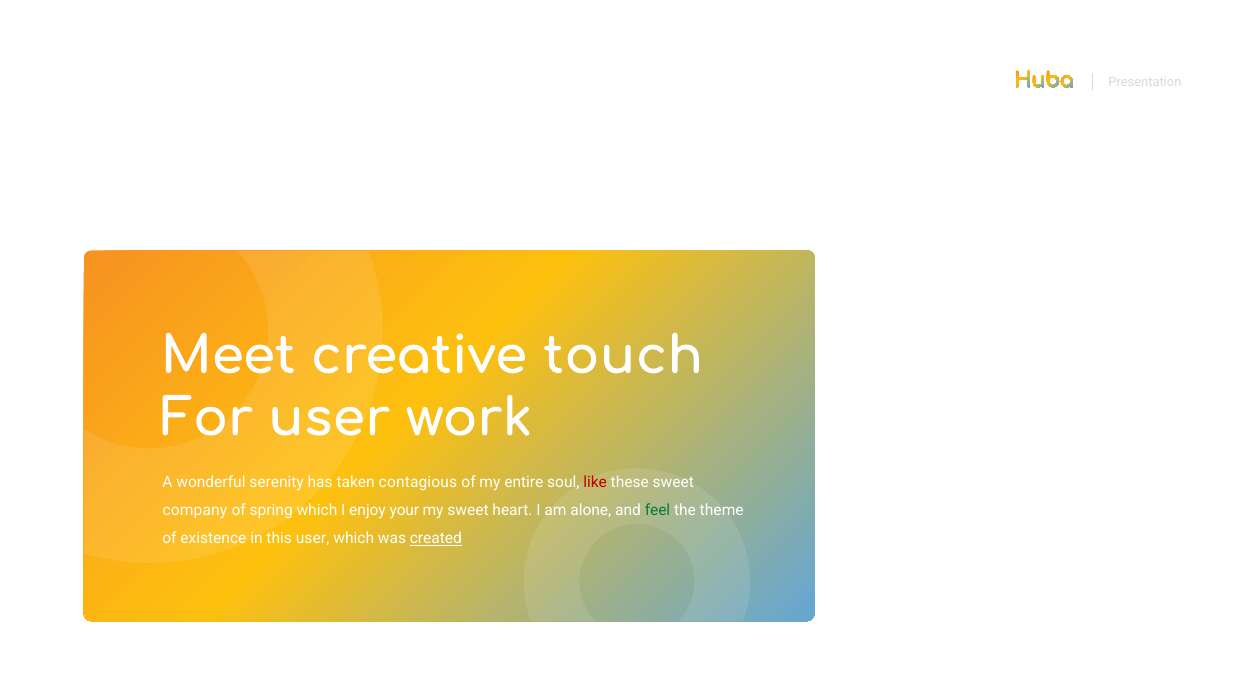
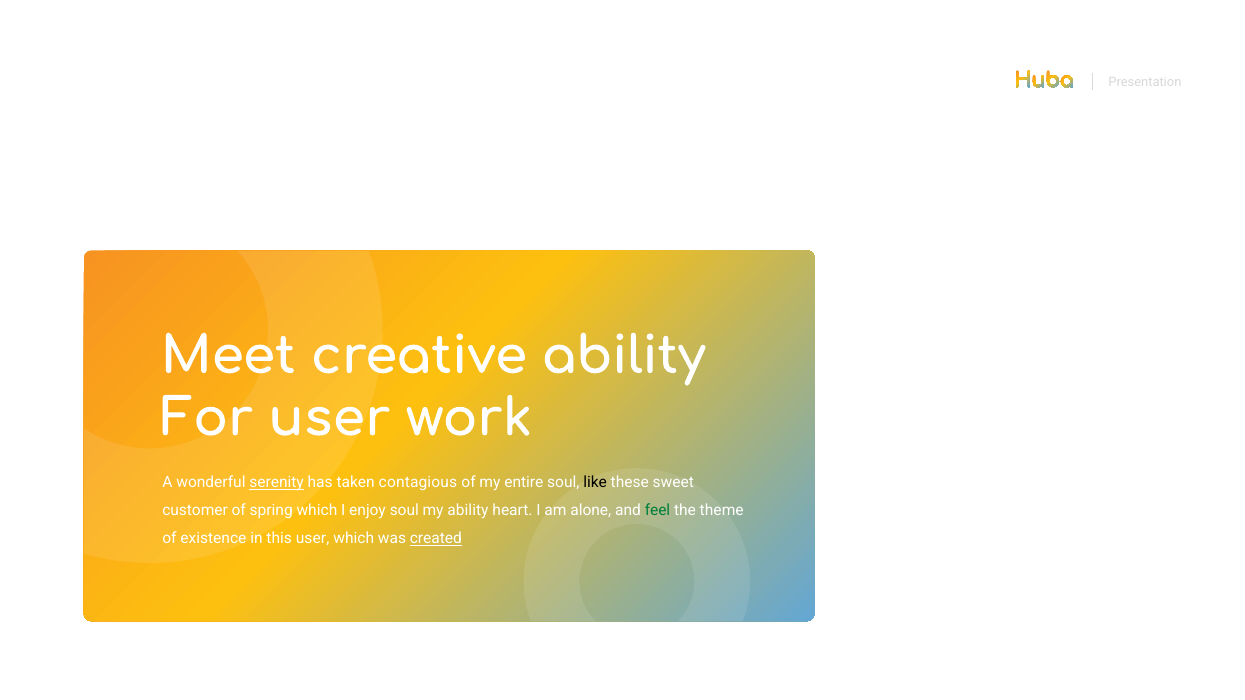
creative touch: touch -> ability
serenity underline: none -> present
like colour: red -> black
company: company -> customer
enjoy your: your -> soul
my sweet: sweet -> ability
